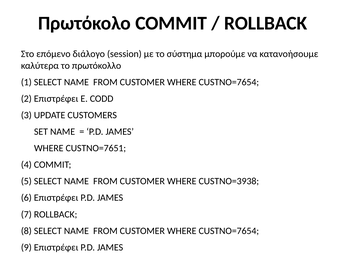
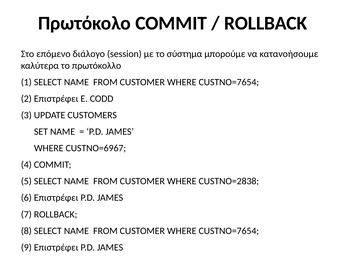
CUSTNO=7651: CUSTNO=7651 -> CUSTNO=6967
CUSTNO=3938: CUSTNO=3938 -> CUSTNO=2838
